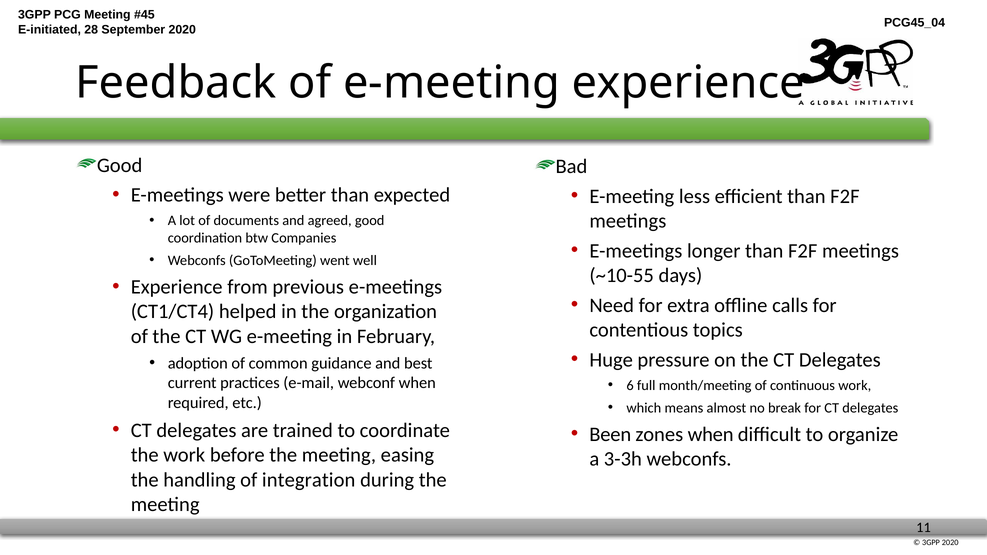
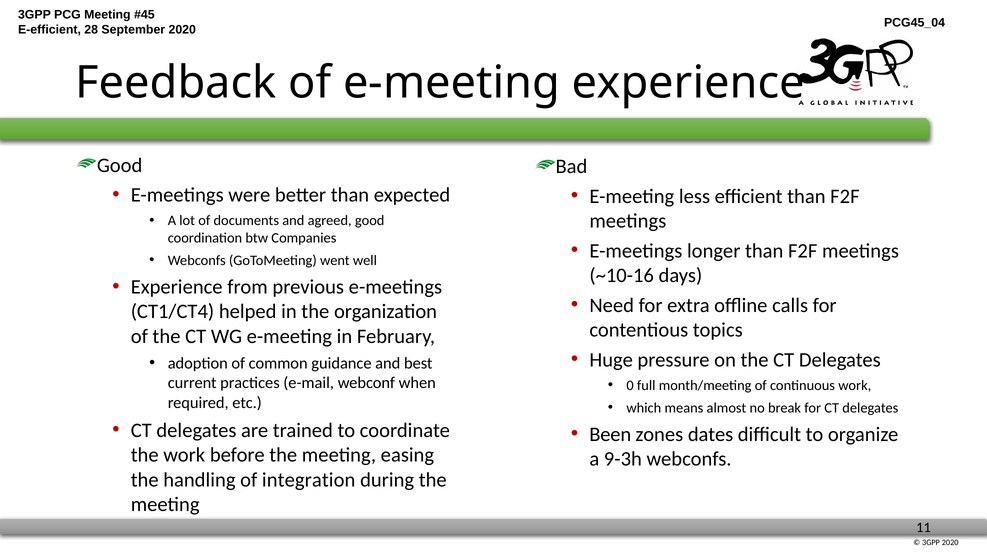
E-initiated: E-initiated -> E-efficient
~10-55: ~10-55 -> ~10-16
6: 6 -> 0
zones when: when -> dates
3-3h: 3-3h -> 9-3h
